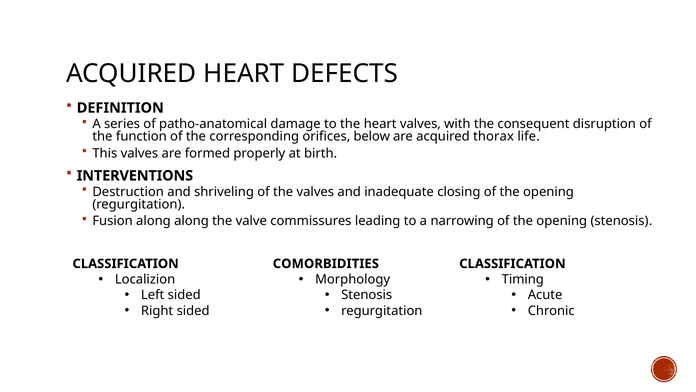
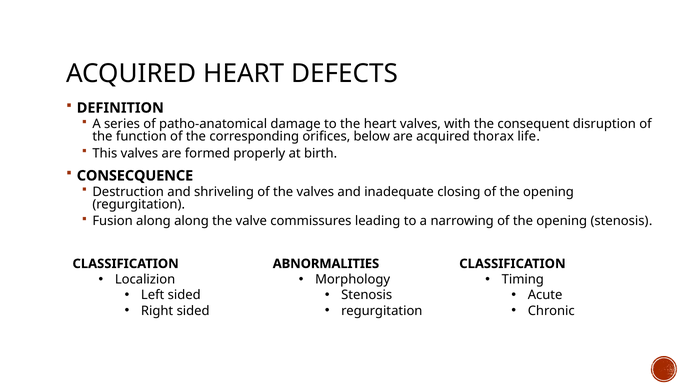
INTERVENTIONS: INTERVENTIONS -> CONSECQUENCE
COMORBIDITIES: COMORBIDITIES -> ABNORMALITIES
